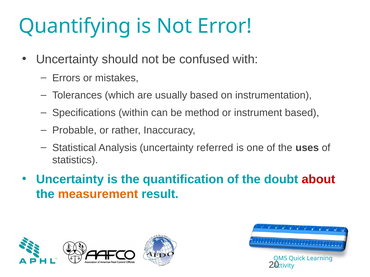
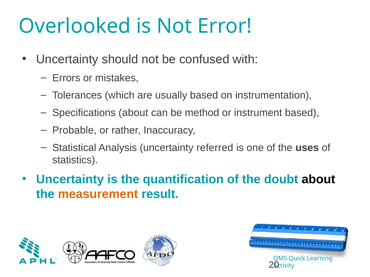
Quantifying: Quantifying -> Overlooked
Specifications within: within -> about
about at (318, 180) colour: red -> black
